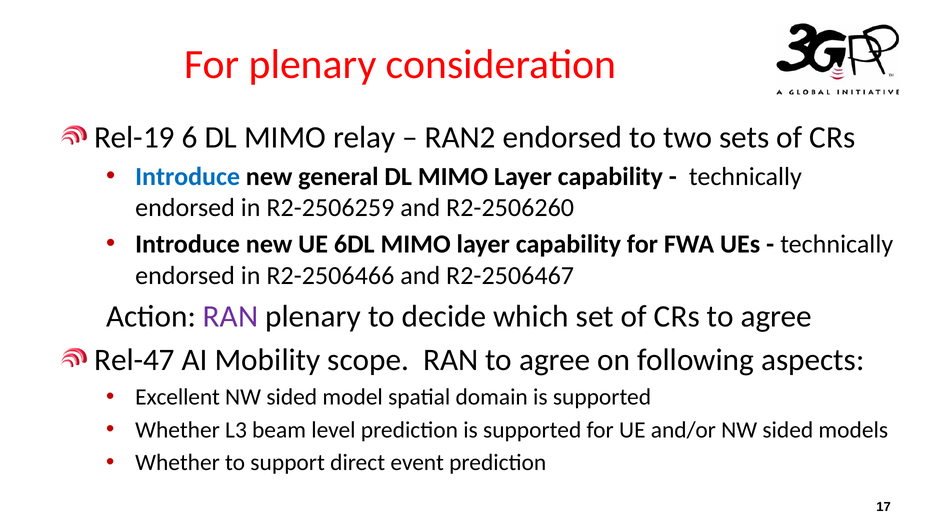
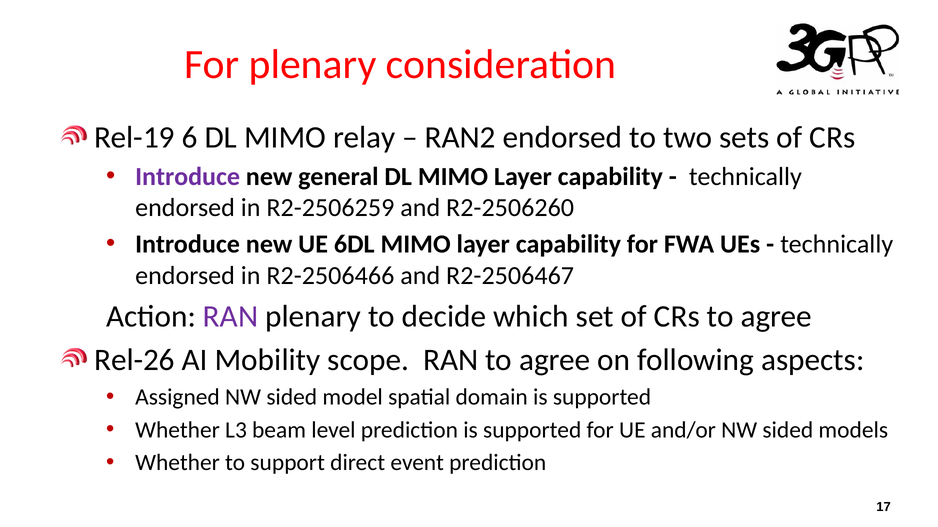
Introduce at (188, 177) colour: blue -> purple
Rel-47: Rel-47 -> Rel-26
Excellent: Excellent -> Assigned
